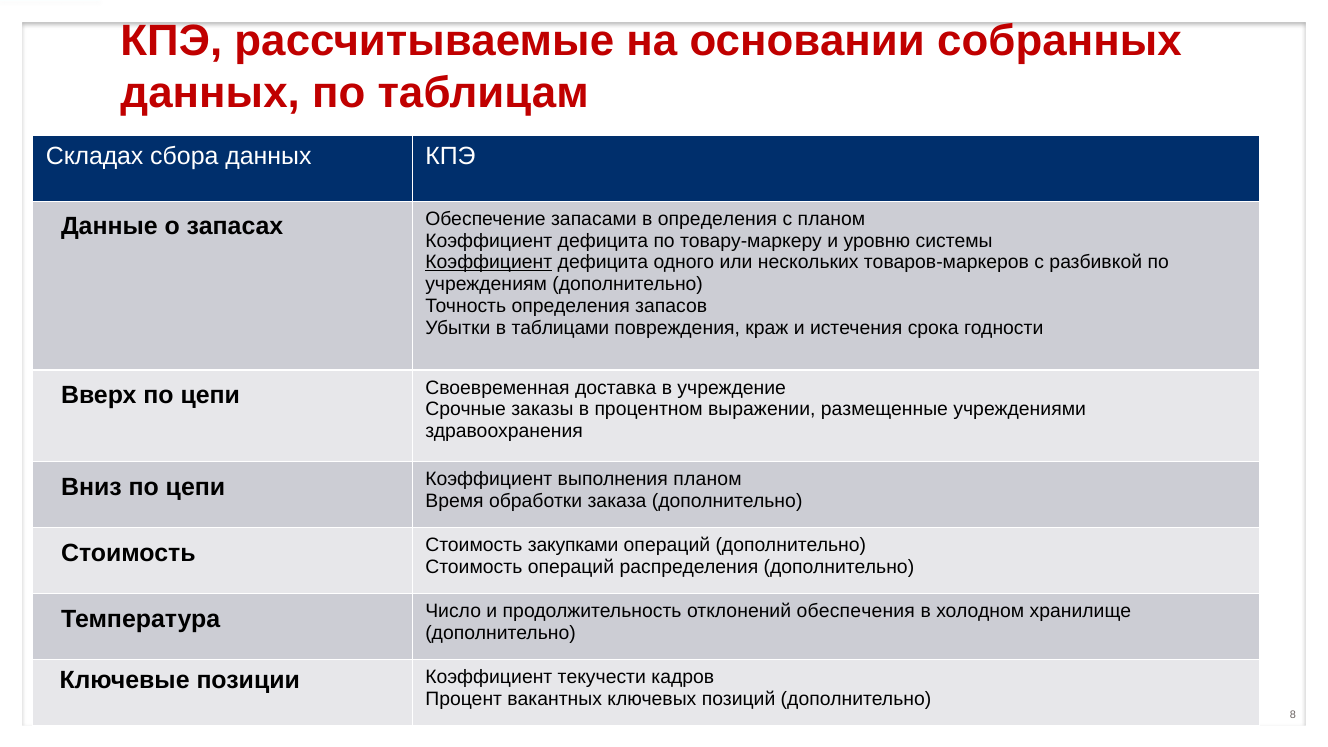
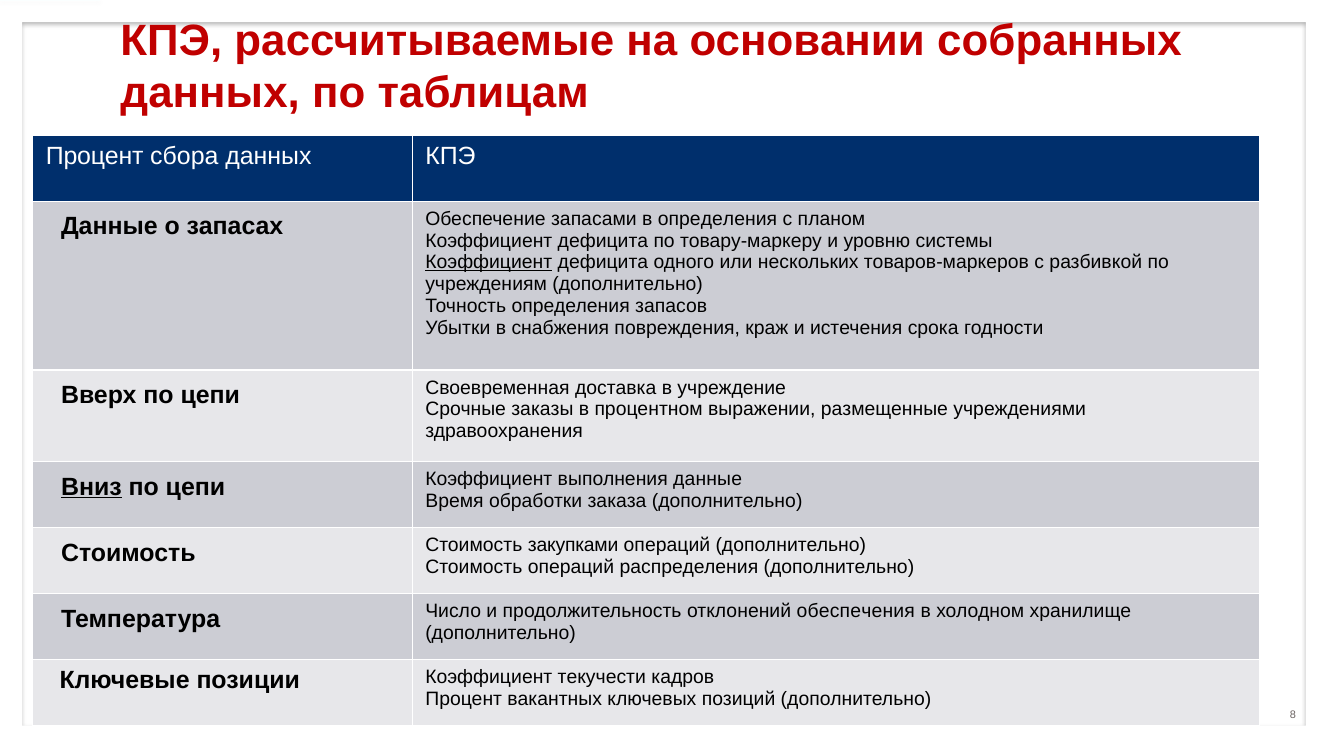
Складах at (95, 156): Складах -> Процент
таблицами: таблицами -> снабжения
Вниз underline: none -> present
выполнения планом: планом -> данные
